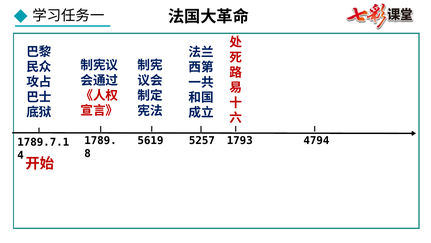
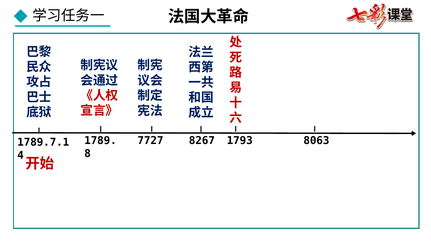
5619: 5619 -> 7727
5257: 5257 -> 8267
4794: 4794 -> 8063
